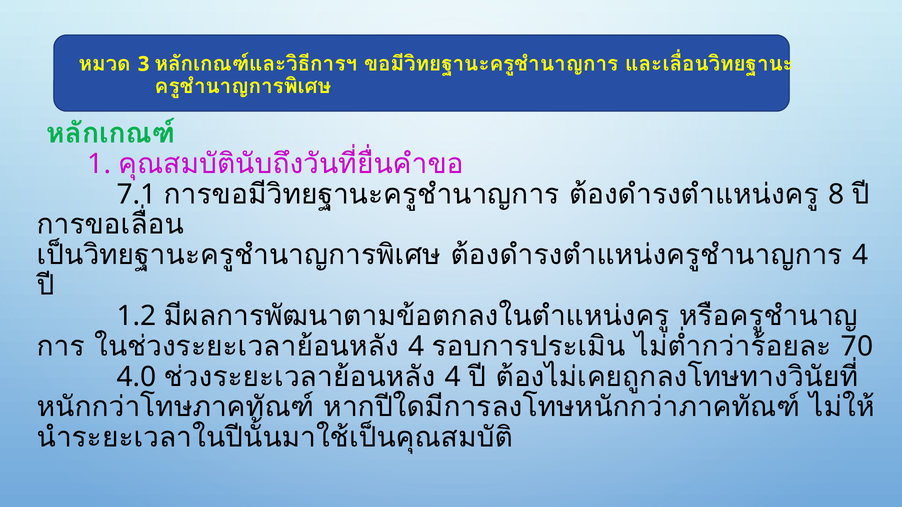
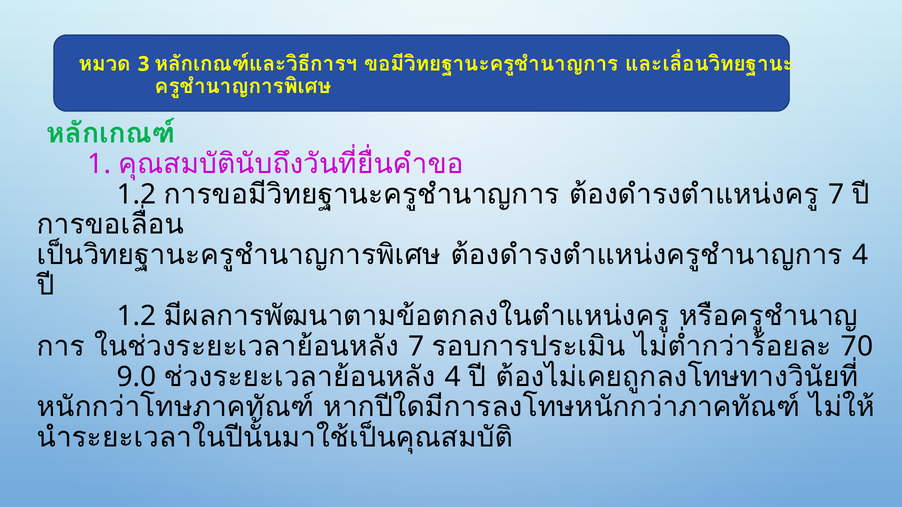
7.1 at (137, 194): 7.1 -> 1.2
8 at (837, 194): 8 -> 7
4 at (416, 347): 4 -> 7
4.0: 4.0 -> 9.0
